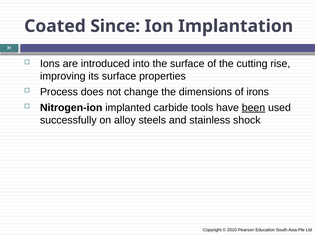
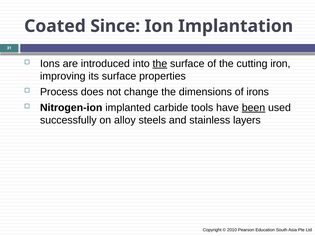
the at (160, 64) underline: none -> present
rise: rise -> iron
shock: shock -> layers
